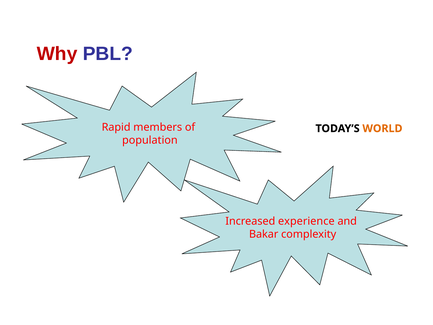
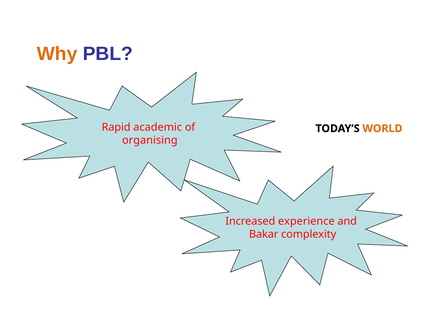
Why colour: red -> orange
members: members -> academic
population: population -> organising
